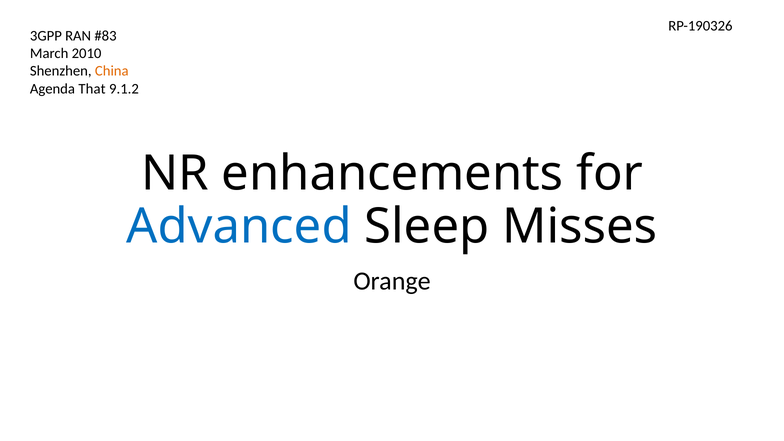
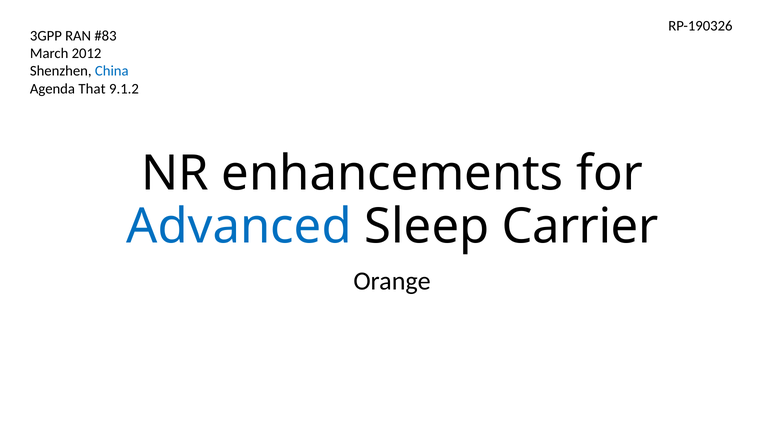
2010: 2010 -> 2012
China colour: orange -> blue
Misses: Misses -> Carrier
